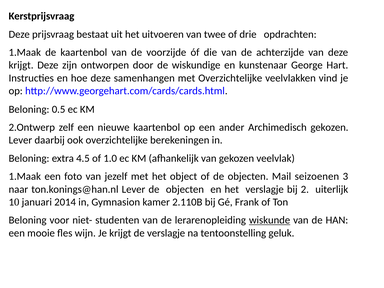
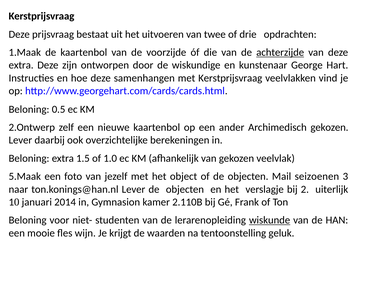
achterzijde underline: none -> present
krijgt at (21, 65): krijgt -> extra
met Overzichtelijke: Overzichtelijke -> Kerstprijsvraag
4.5: 4.5 -> 1.5
1.Maak at (25, 176): 1.Maak -> 5.Maak
de verslagje: verslagje -> waarden
